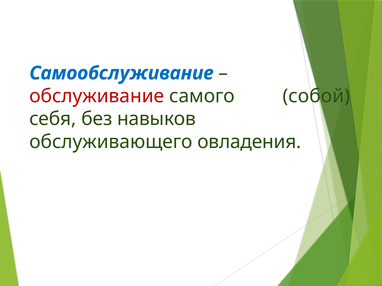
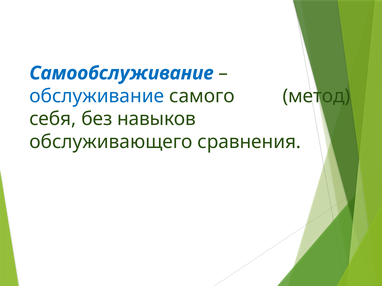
обслуживание colour: red -> blue
собой: собой -> метод
овладения: овладения -> сравнения
